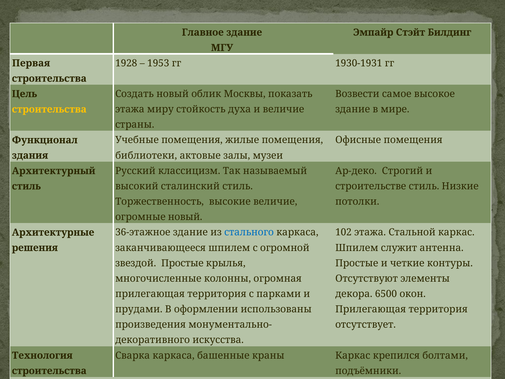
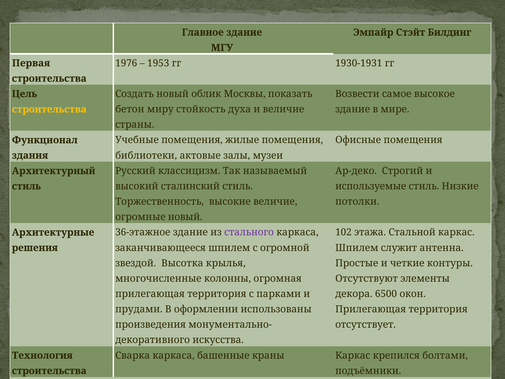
1928: 1928 -> 1976
этажа at (130, 109): этажа -> бетон
строительстве at (371, 186): строительстве -> используемые
стального colour: blue -> purple
звездой Простые: Простые -> Высотка
